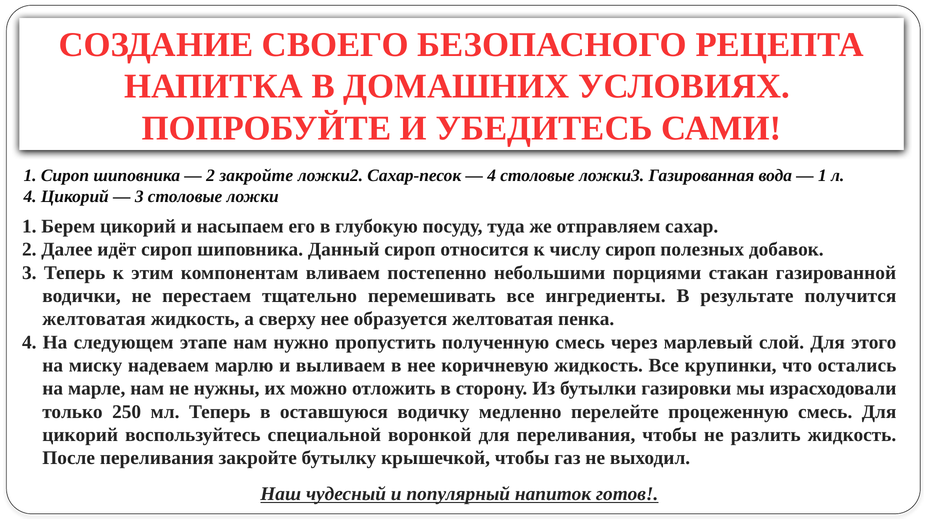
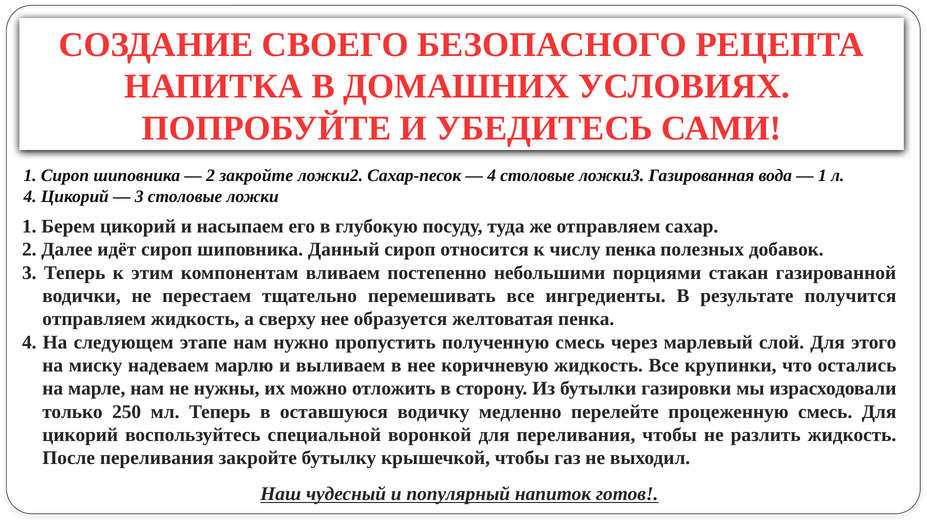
числу сироп: сироп -> пенка
желтоватая at (94, 319): желтоватая -> отправляем
